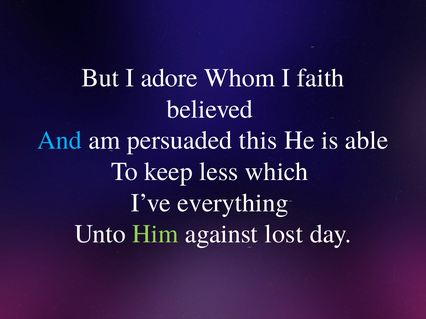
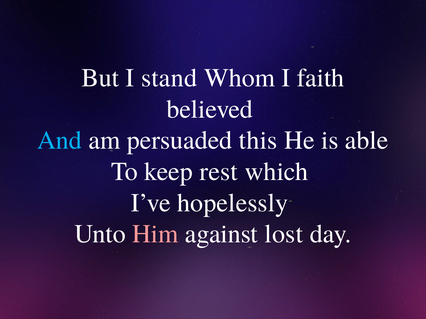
adore: adore -> stand
less: less -> rest
everything: everything -> hopelessly
Him colour: light green -> pink
